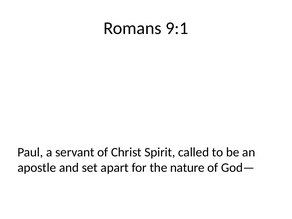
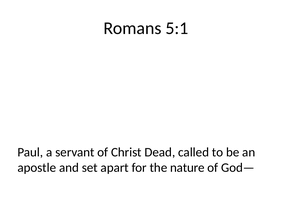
9:1: 9:1 -> 5:1
Spirit: Spirit -> Dead
